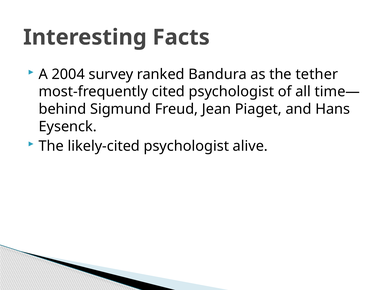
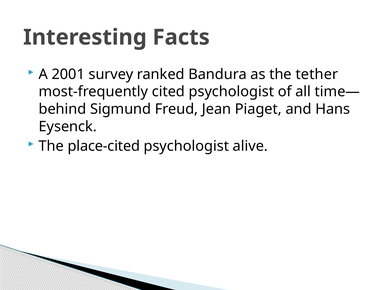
2004: 2004 -> 2001
likely-cited: likely-cited -> place-cited
